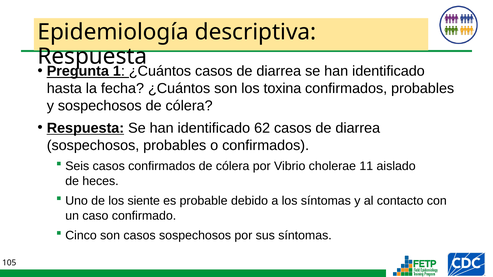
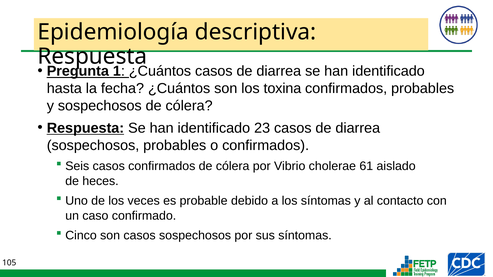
62: 62 -> 23
11: 11 -> 61
siente: siente -> veces
